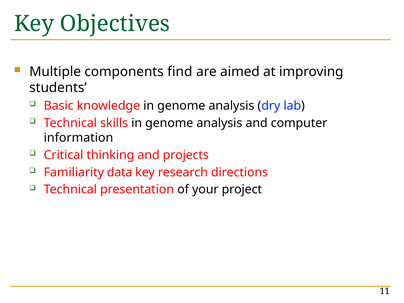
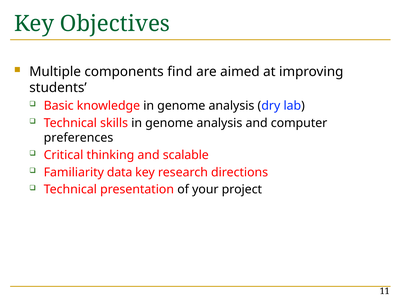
information: information -> preferences
projects: projects -> scalable
